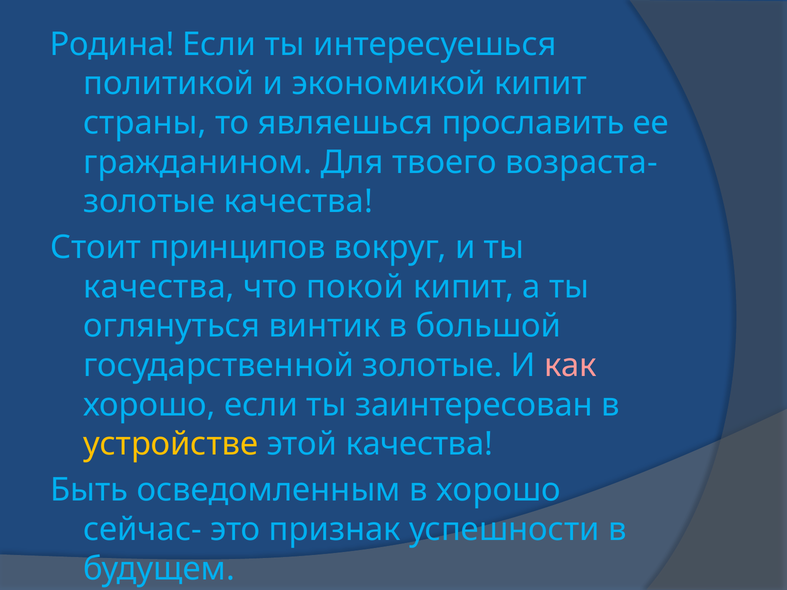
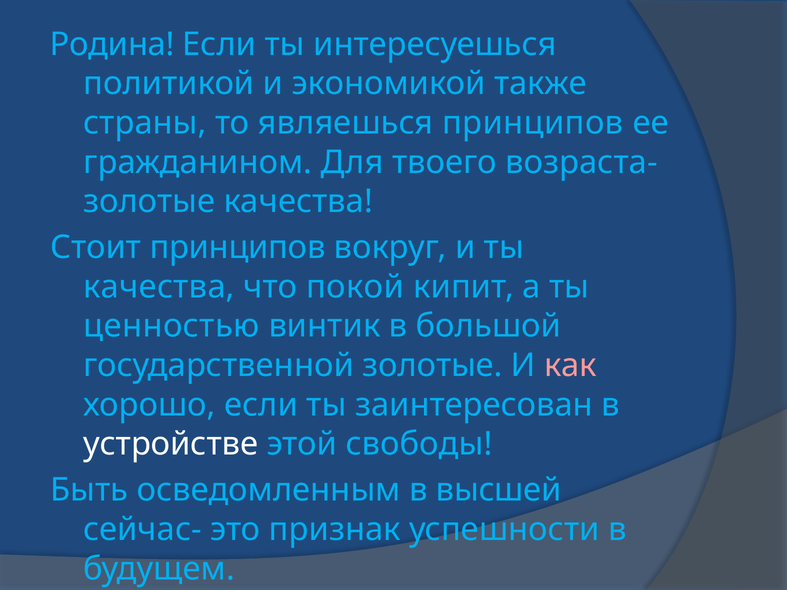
экономикой кипит: кипит -> также
являешься прославить: прославить -> принципов
оглянуться: оглянуться -> ценностью
устройстве colour: yellow -> white
этой качества: качества -> свободы
в хорошо: хорошо -> высшей
